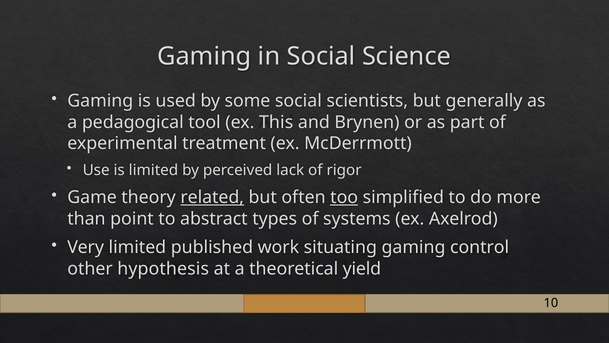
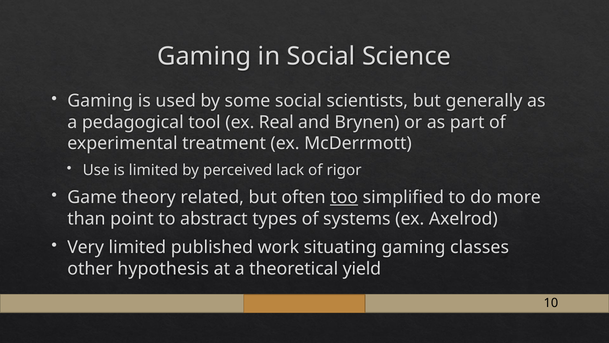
This: This -> Real
related underline: present -> none
control: control -> classes
